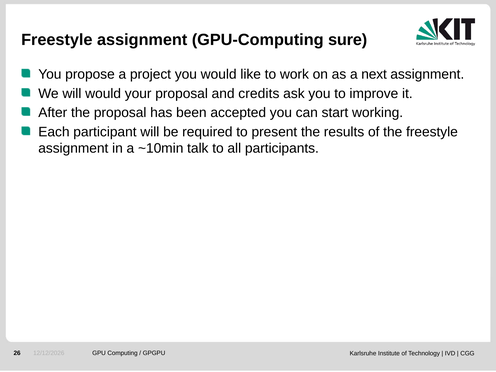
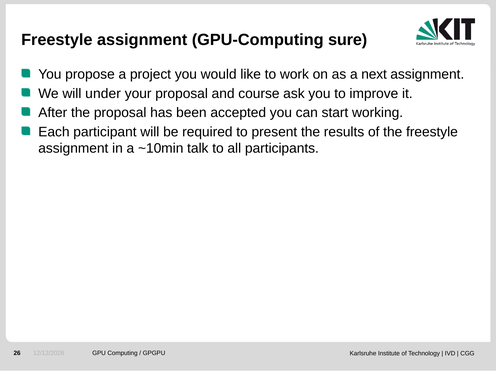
will would: would -> under
credits: credits -> course
